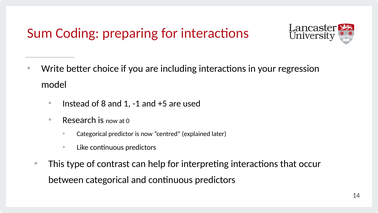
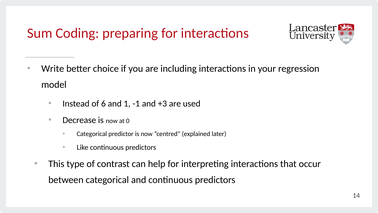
8: 8 -> 6
+5: +5 -> +3
Research: Research -> Decrease
